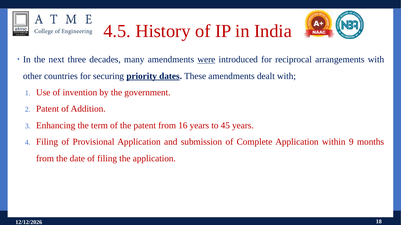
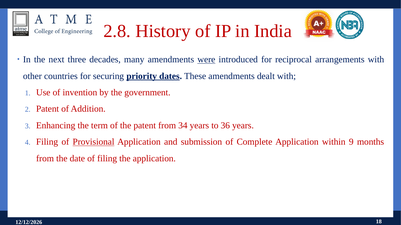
4.5: 4.5 -> 2.8
16: 16 -> 34
45: 45 -> 36
Provisional underline: none -> present
